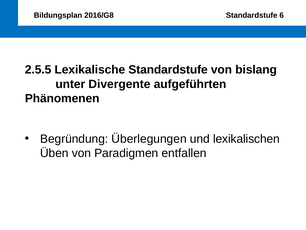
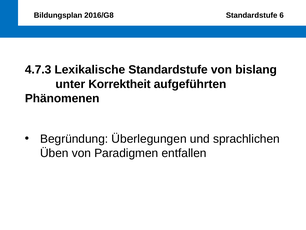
2.5.5: 2.5.5 -> 4.7.3
Divergente: Divergente -> Korrektheit
lexikalischen: lexikalischen -> sprachlichen
